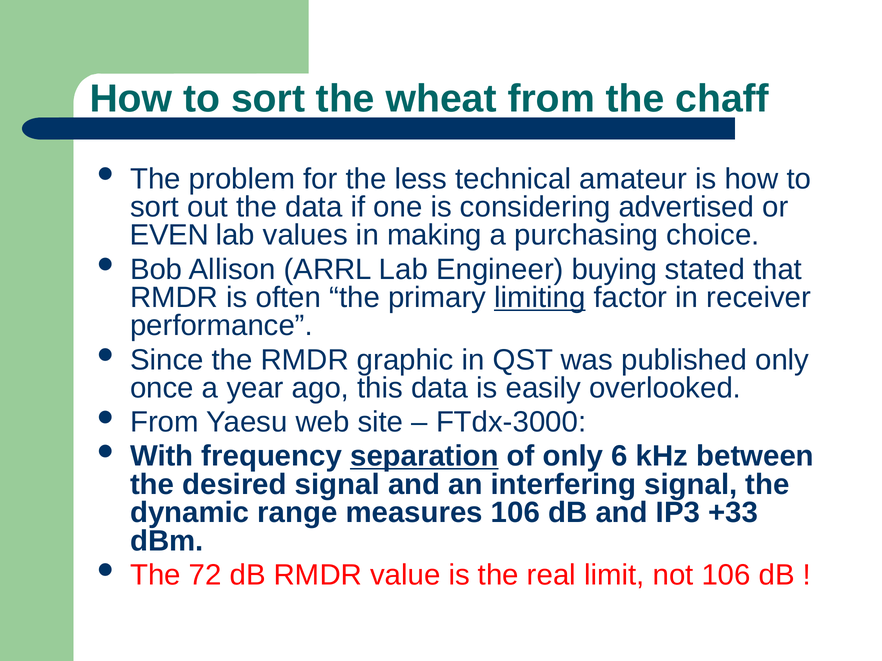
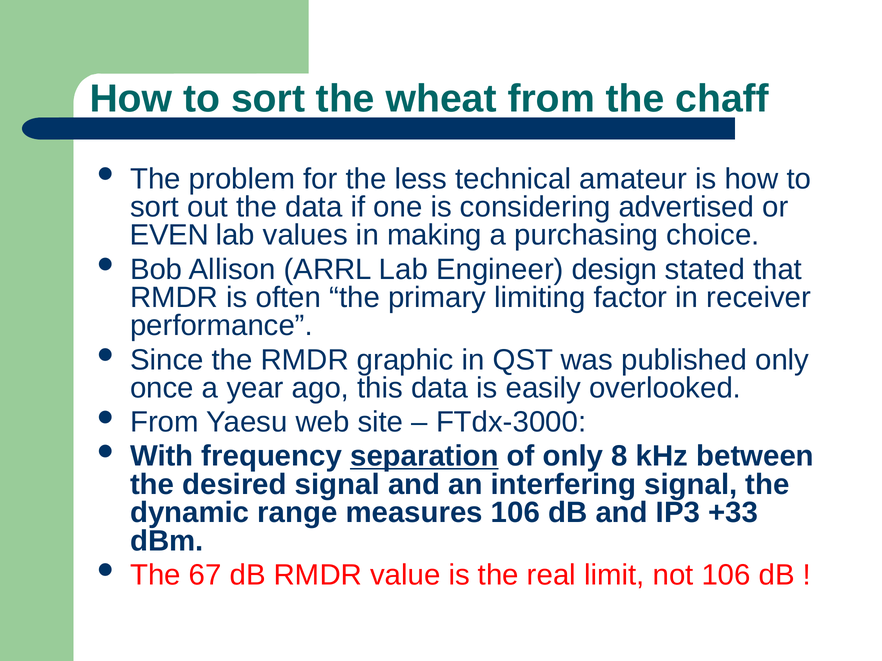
buying: buying -> design
limiting underline: present -> none
6: 6 -> 8
72: 72 -> 67
